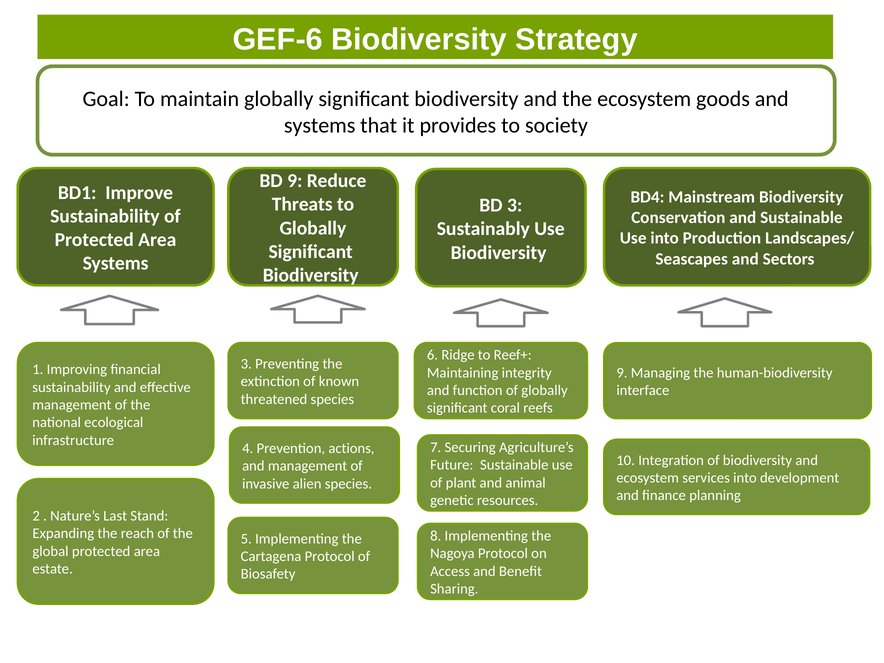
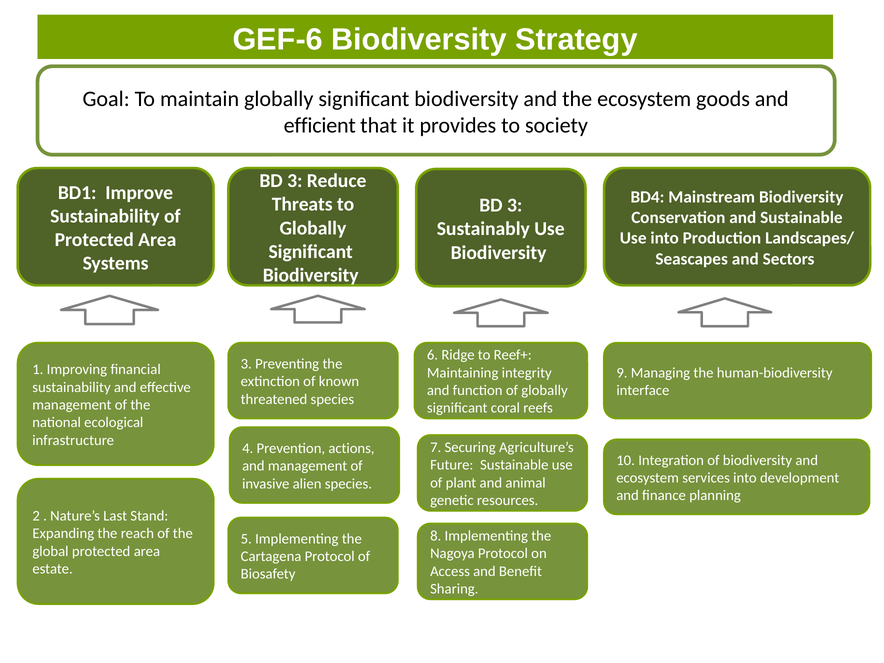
systems at (320, 125): systems -> efficient
9 at (295, 181): 9 -> 3
